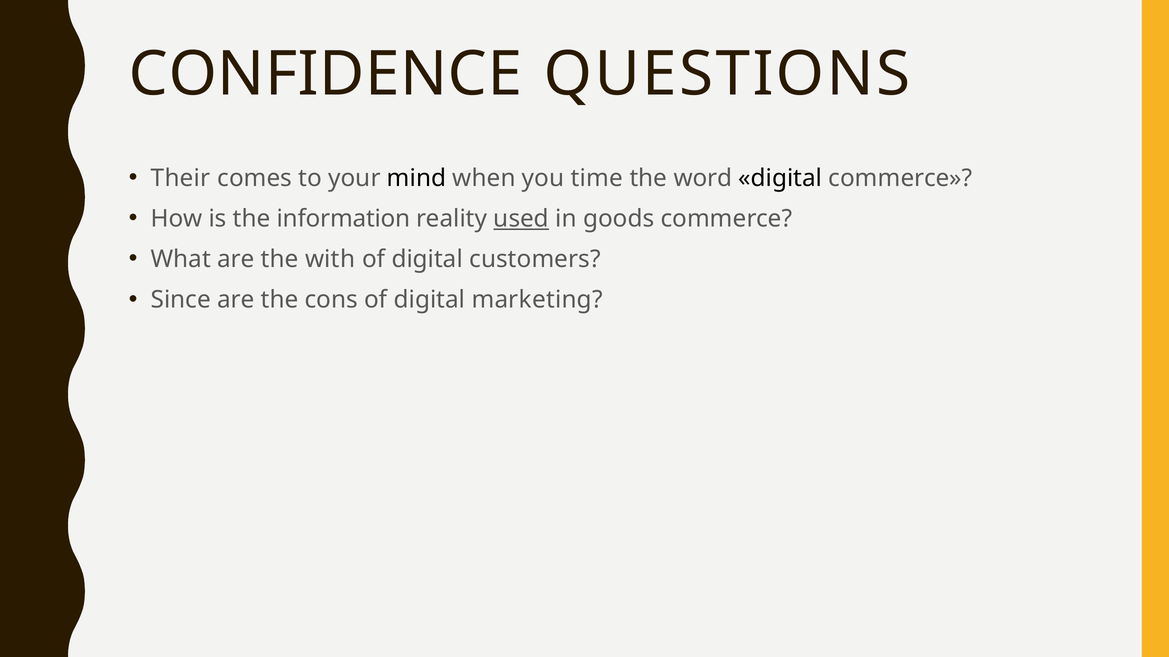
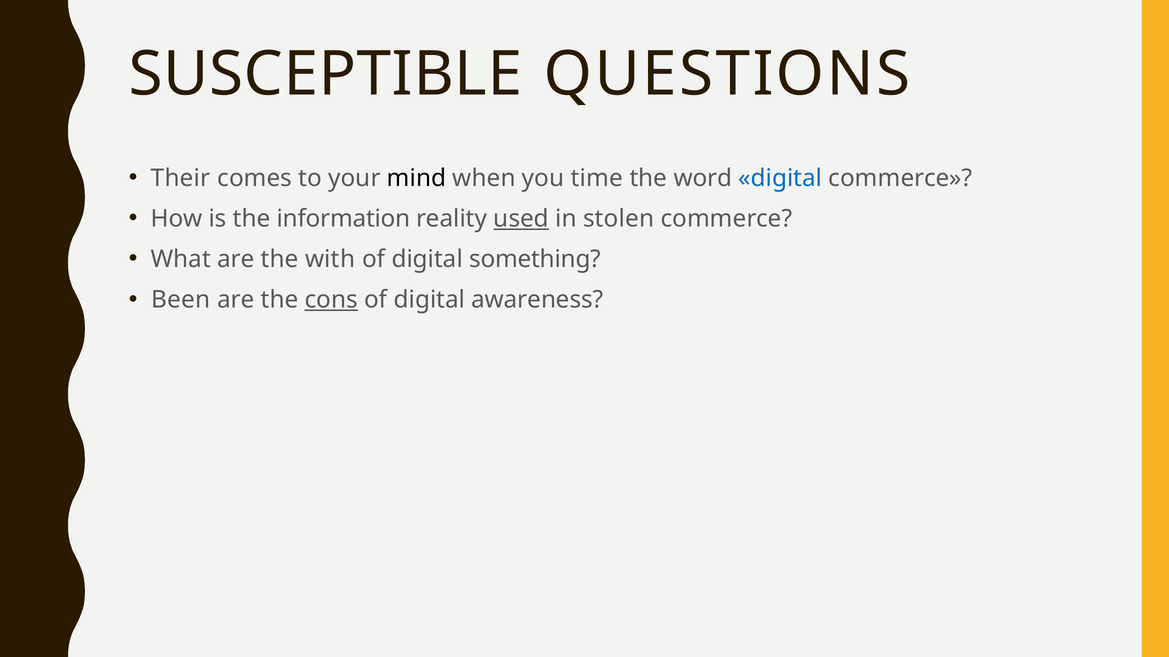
CONFIDENCE: CONFIDENCE -> SUSCEPTIBLE
digital at (780, 178) colour: black -> blue
goods: goods -> stolen
customers: customers -> something
Since: Since -> Been
cons underline: none -> present
marketing: marketing -> awareness
